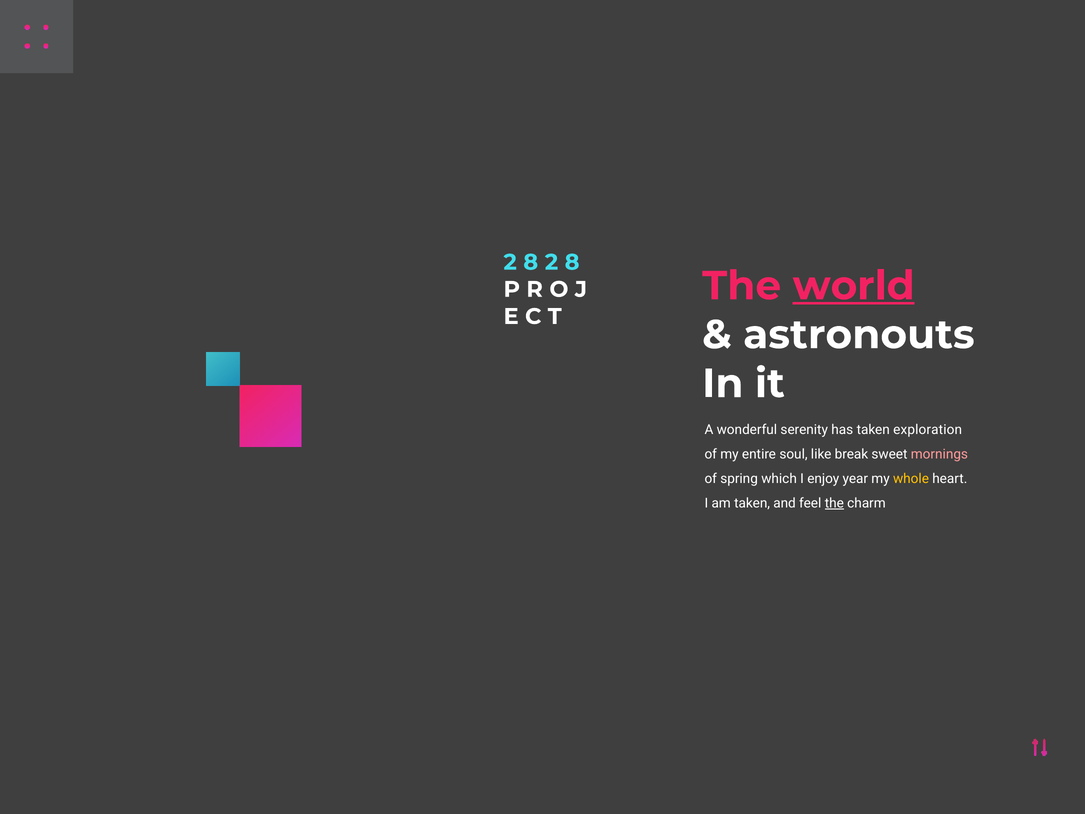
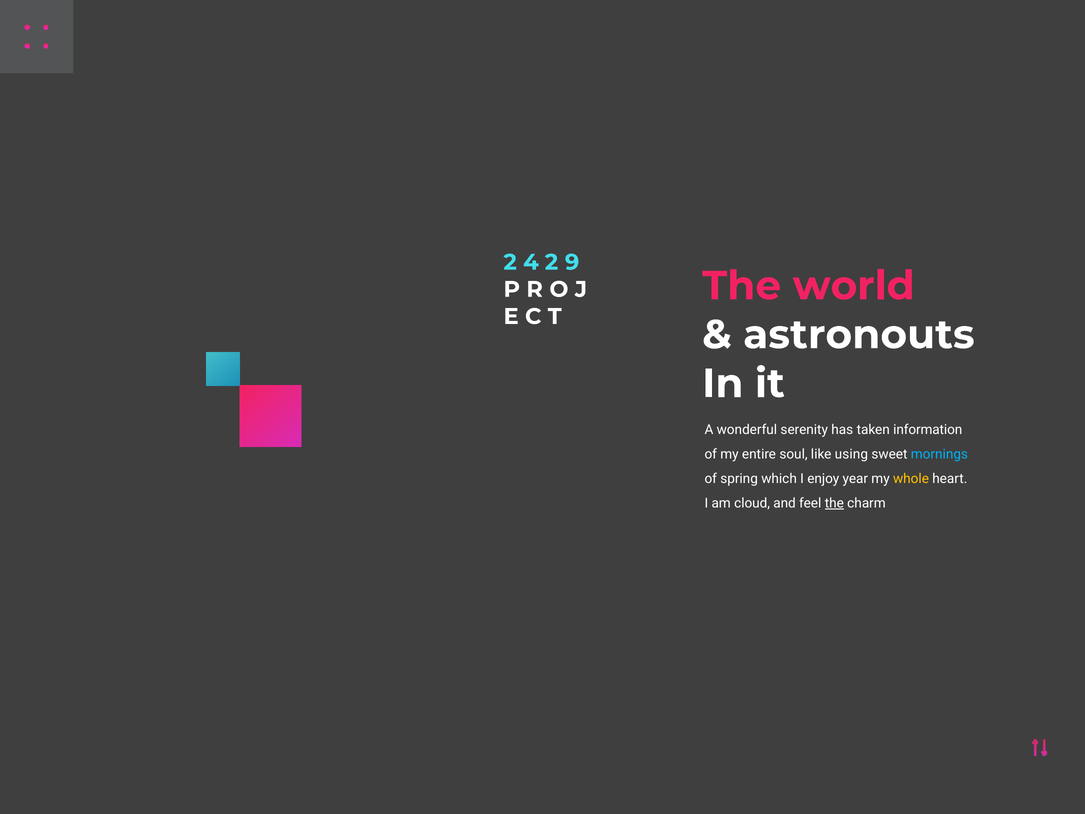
8 at (531, 262): 8 -> 4
8 at (572, 262): 8 -> 9
world underline: present -> none
exploration: exploration -> information
break: break -> using
mornings colour: pink -> light blue
am taken: taken -> cloud
